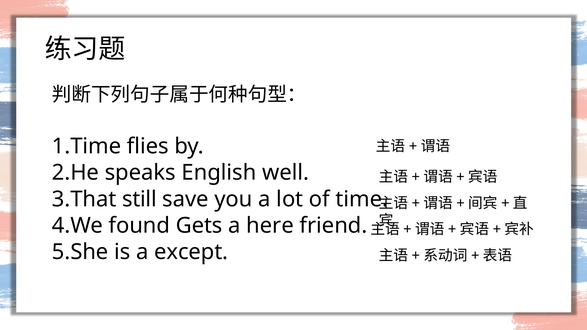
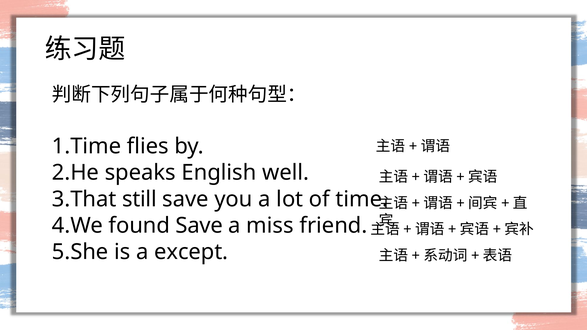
found Gets: Gets -> Save
here: here -> miss
